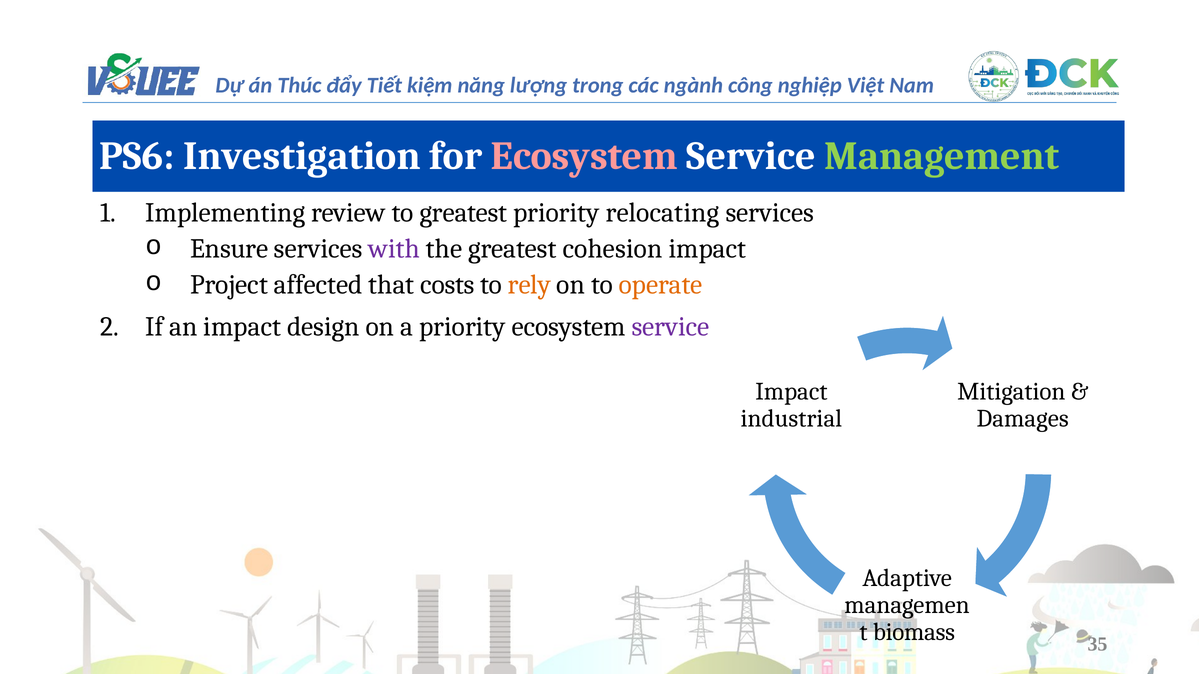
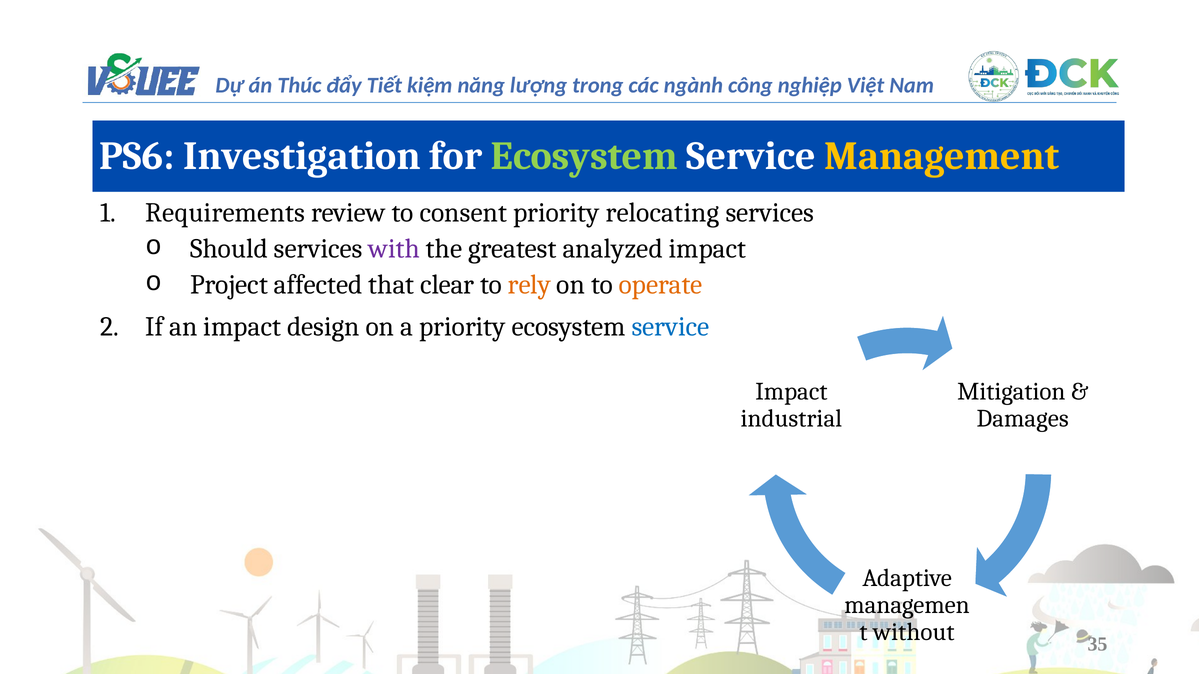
Ecosystem at (584, 156) colour: pink -> light green
Management colour: light green -> yellow
Implementing: Implementing -> Requirements
to greatest: greatest -> consent
Ensure: Ensure -> Should
cohesion: cohesion -> analyzed
costs: costs -> clear
service at (671, 327) colour: purple -> blue
biomass: biomass -> without
